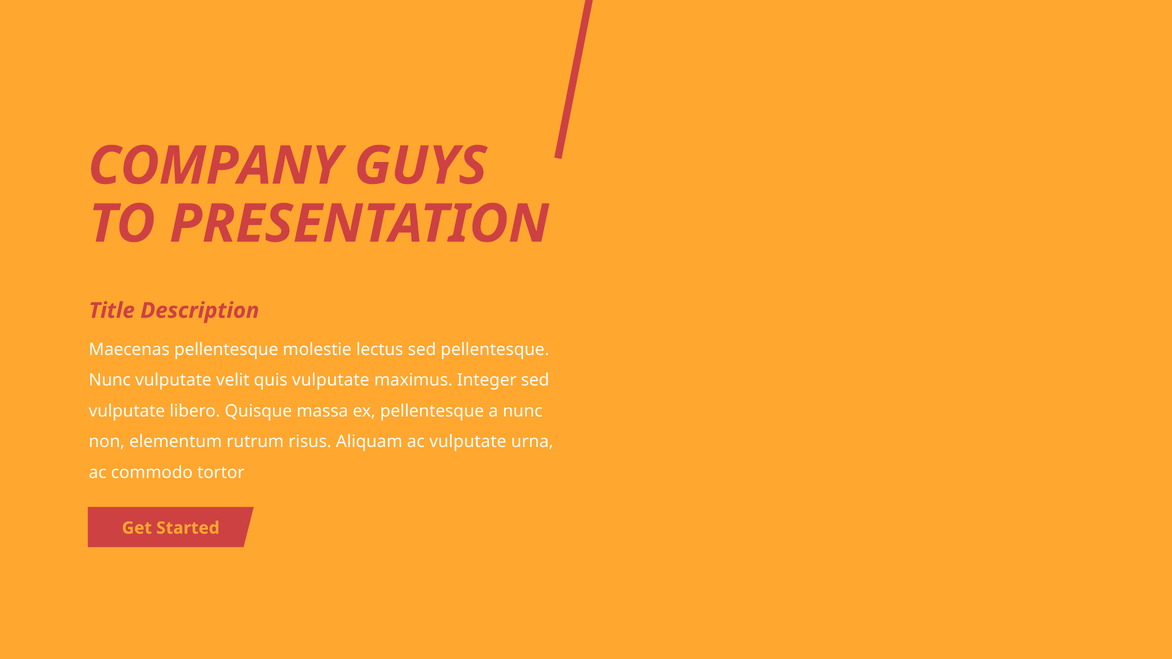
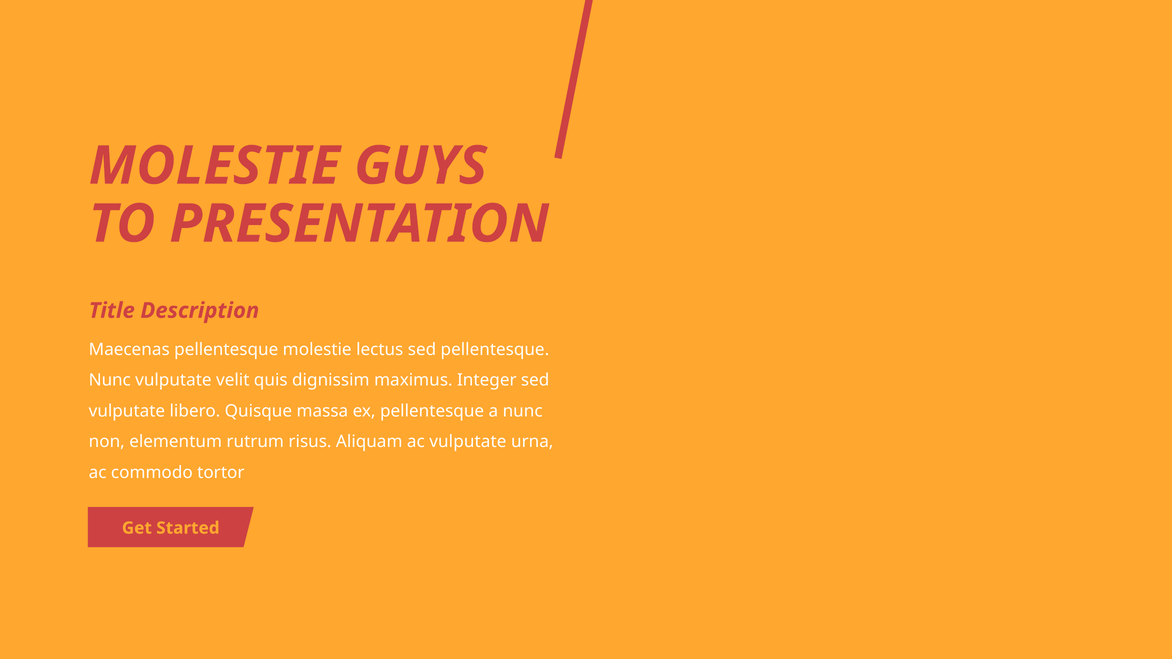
COMPANY at (215, 166): COMPANY -> MOLESTIE
quis vulputate: vulputate -> dignissim
